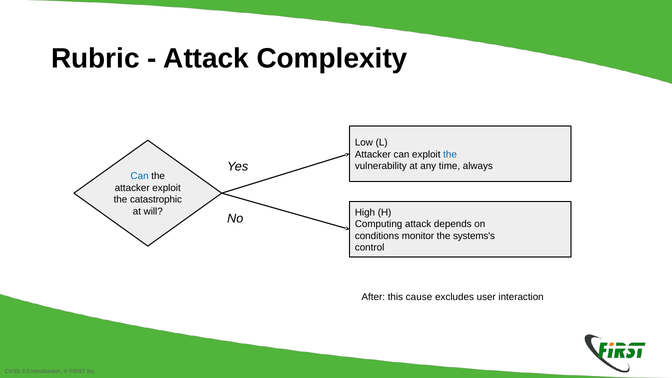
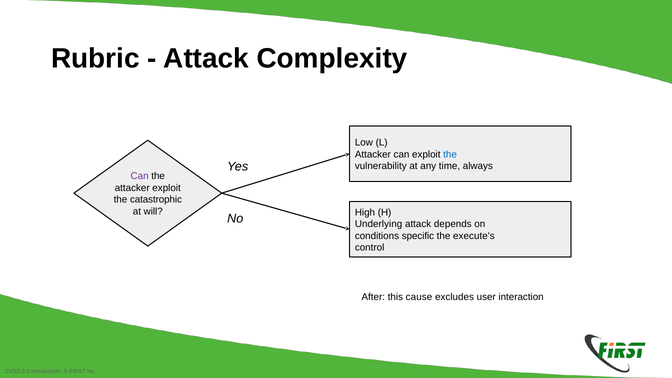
Can at (140, 176) colour: blue -> purple
Computing: Computing -> Underlying
monitor: monitor -> specific
systems's: systems's -> execute's
